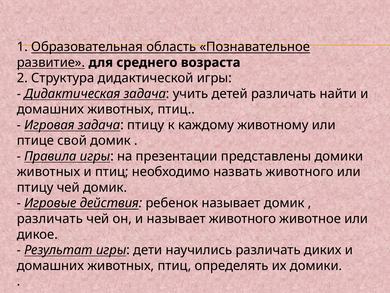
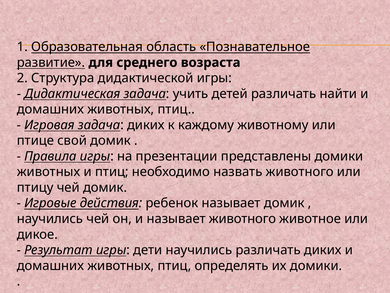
задача птицу: птицу -> диких
различать at (50, 218): различать -> научились
